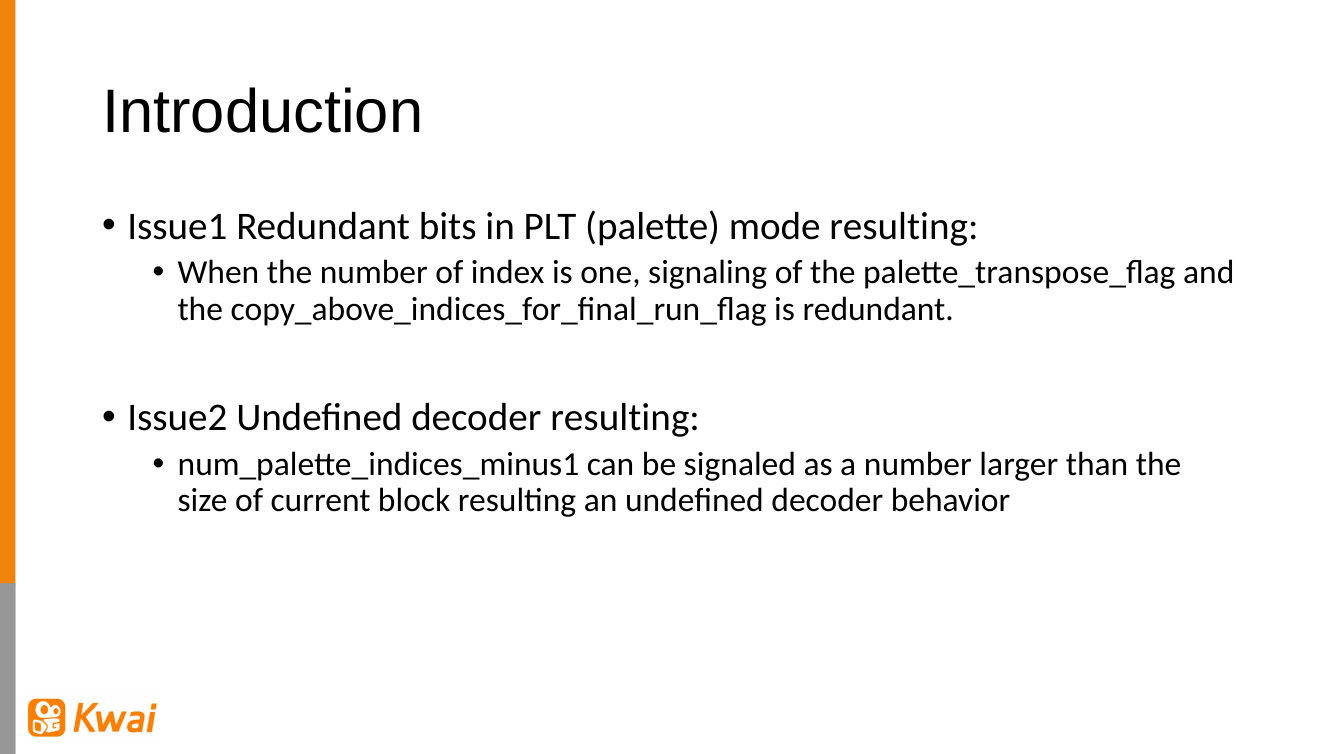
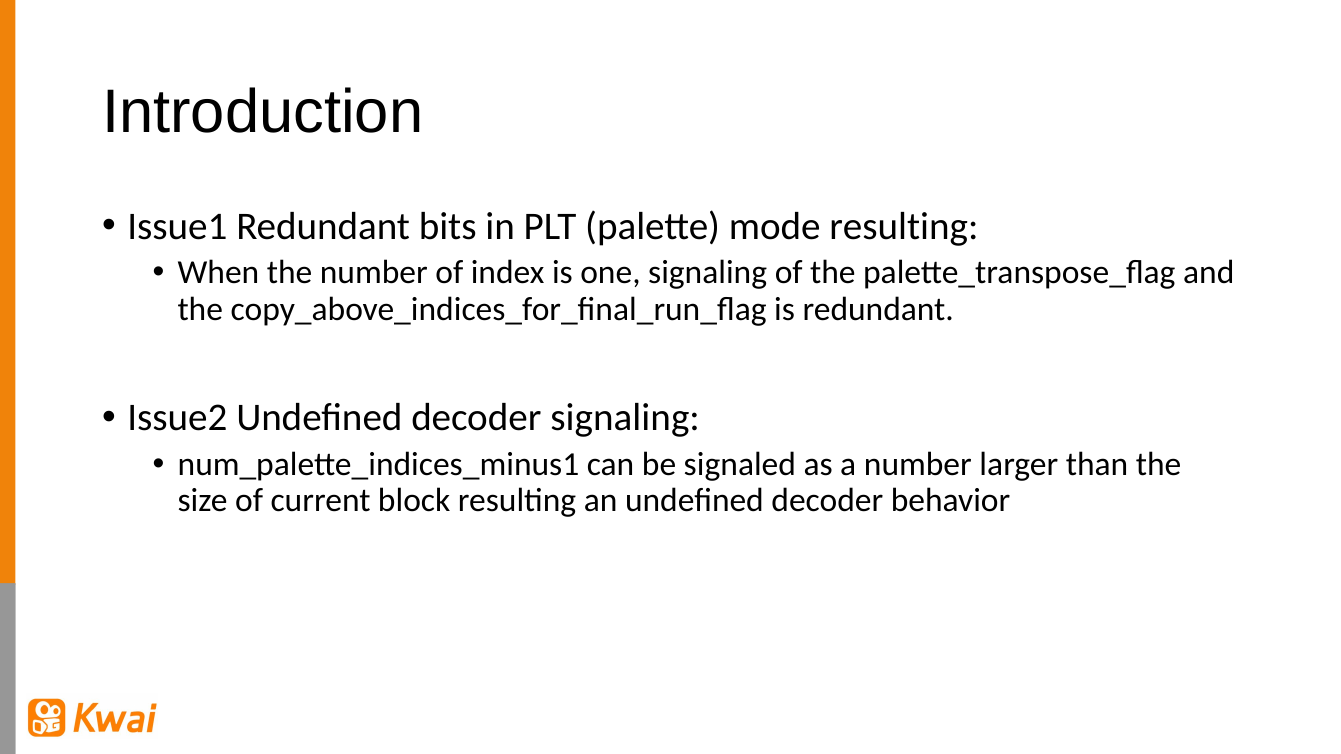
decoder resulting: resulting -> signaling
